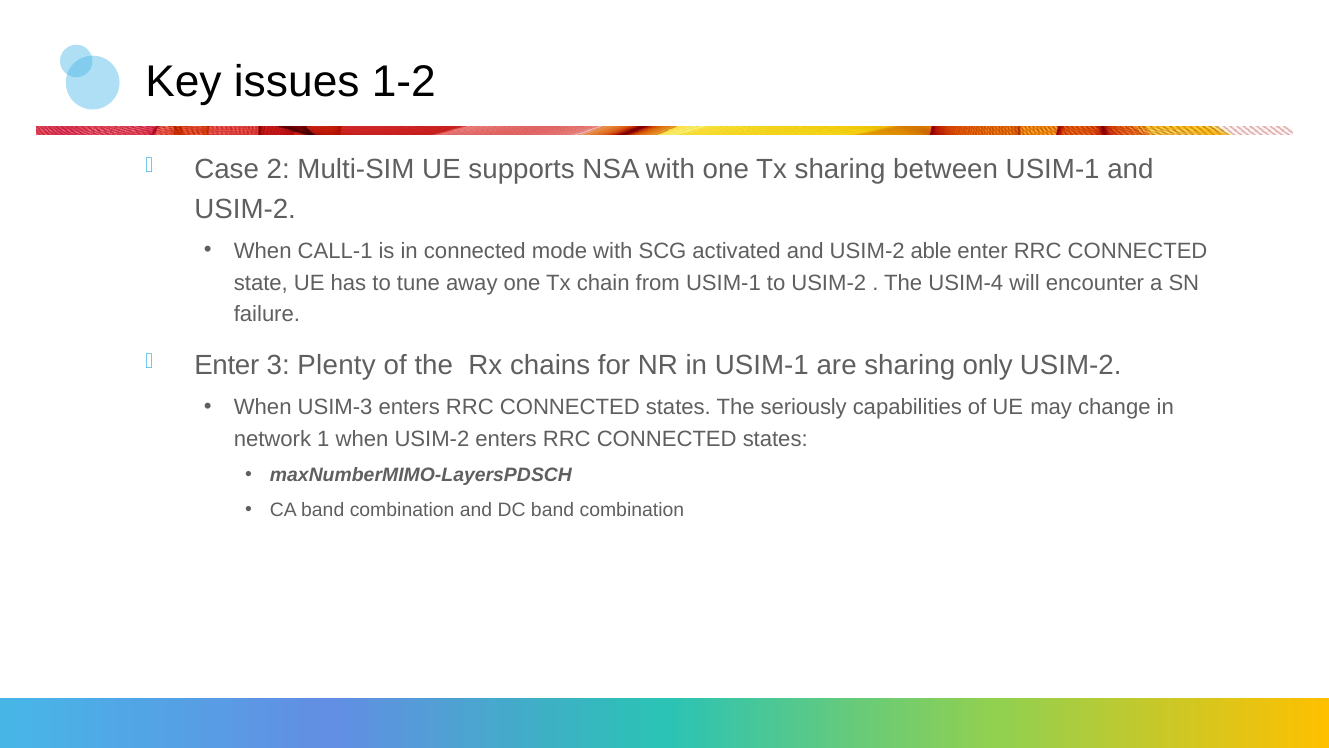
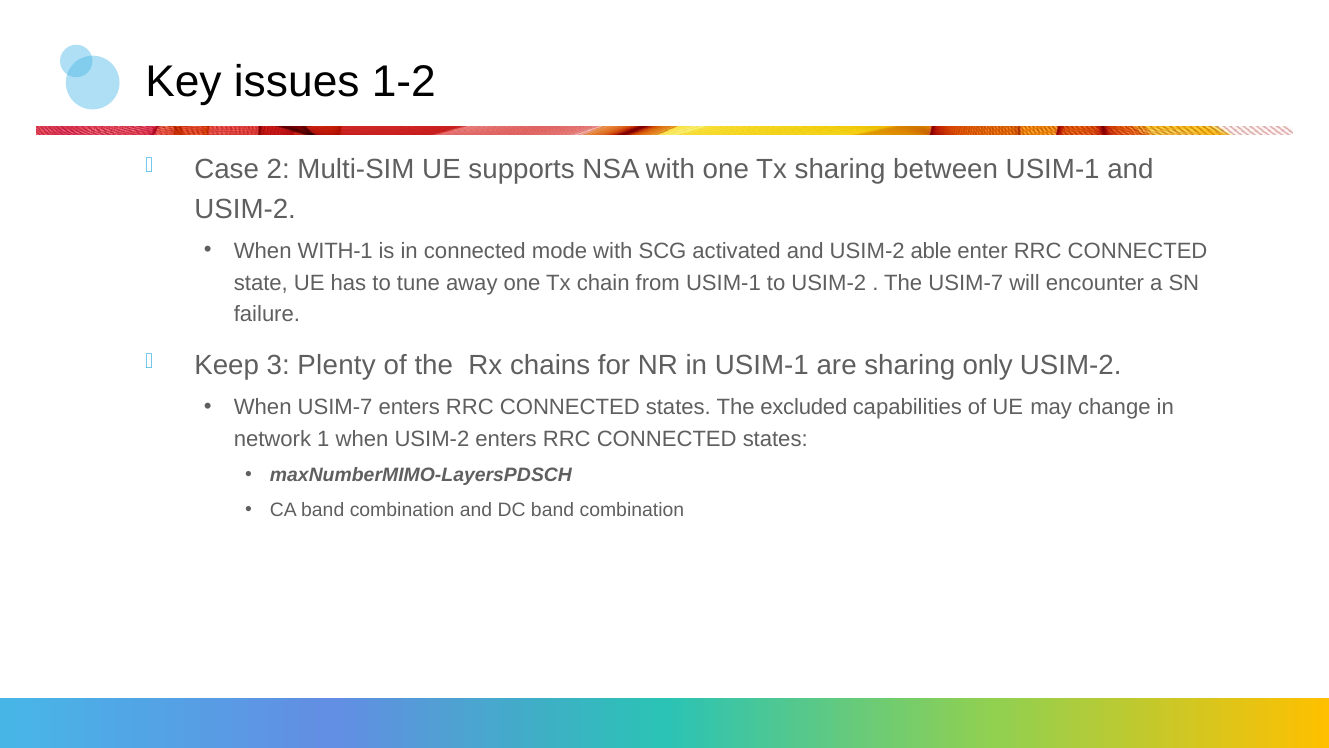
CALL-1: CALL-1 -> WITH-1
The USIM-4: USIM-4 -> USIM-7
Enter at (227, 365): Enter -> Keep
When USIM-3: USIM-3 -> USIM-7
seriously: seriously -> excluded
